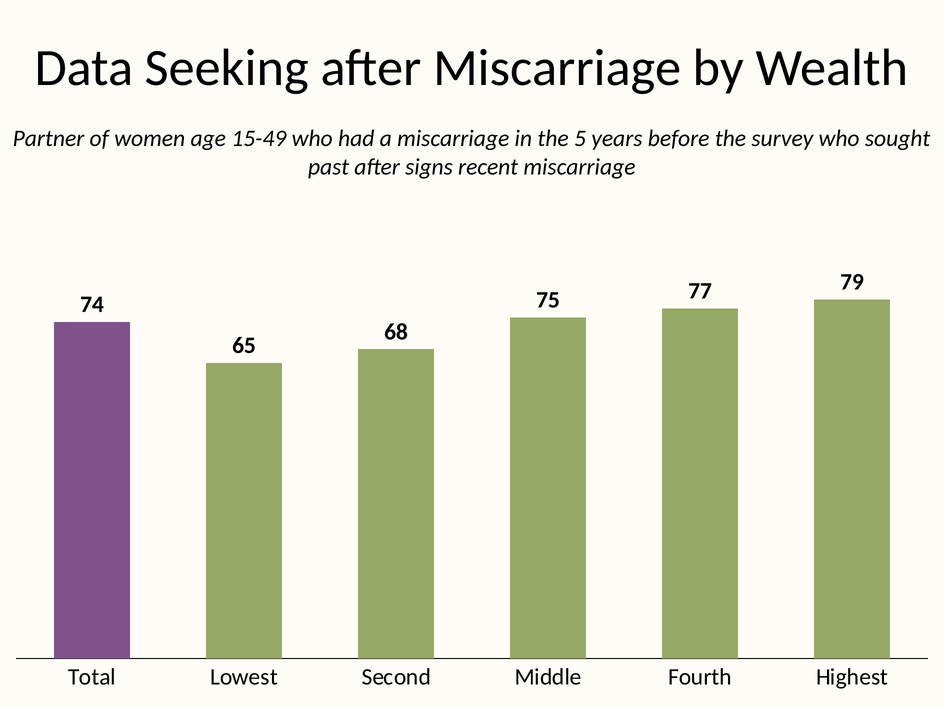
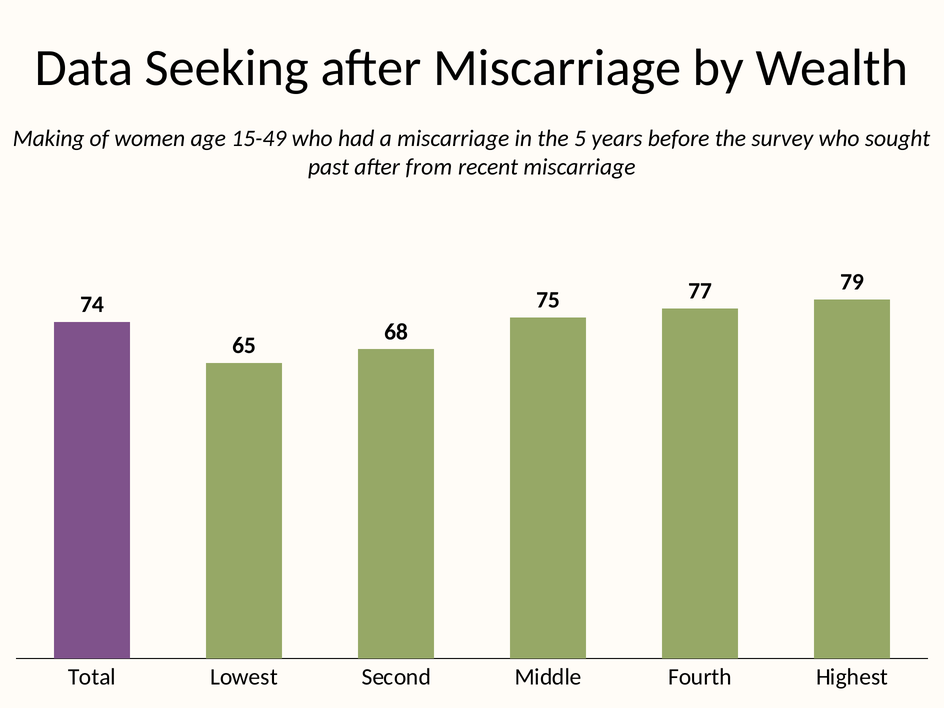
Partner: Partner -> Making
signs: signs -> from
